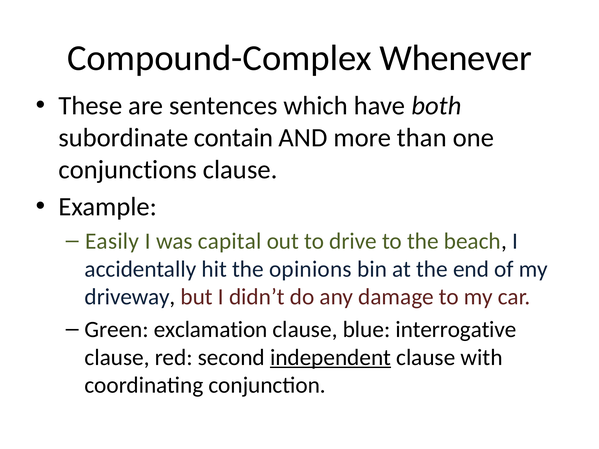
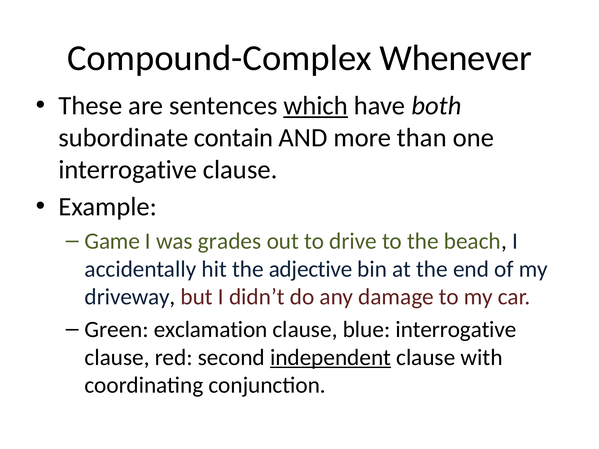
which underline: none -> present
conjunctions at (128, 170): conjunctions -> interrogative
Easily: Easily -> Game
capital: capital -> grades
opinions: opinions -> adjective
